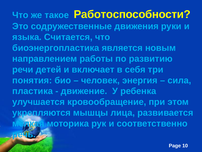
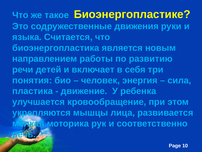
Работоспособности: Работоспособности -> Биоэнергопластике
